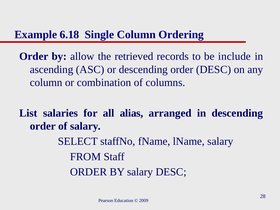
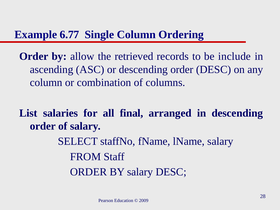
6.18: 6.18 -> 6.77
alias: alias -> final
